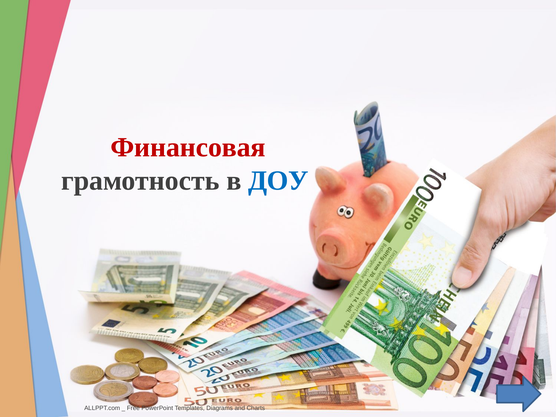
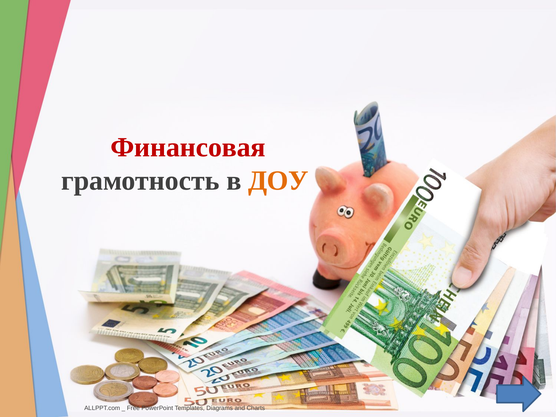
ДОУ colour: blue -> orange
